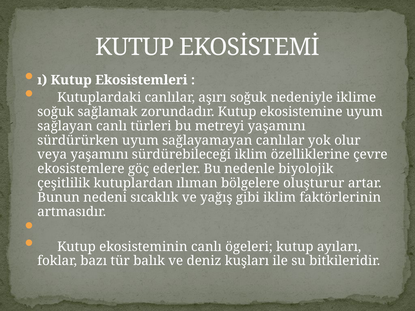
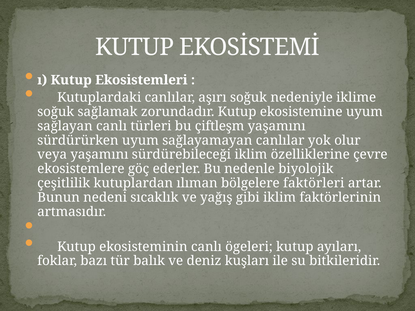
metreyi: metreyi -> çiftleşm
oluşturur: oluşturur -> faktörleri
